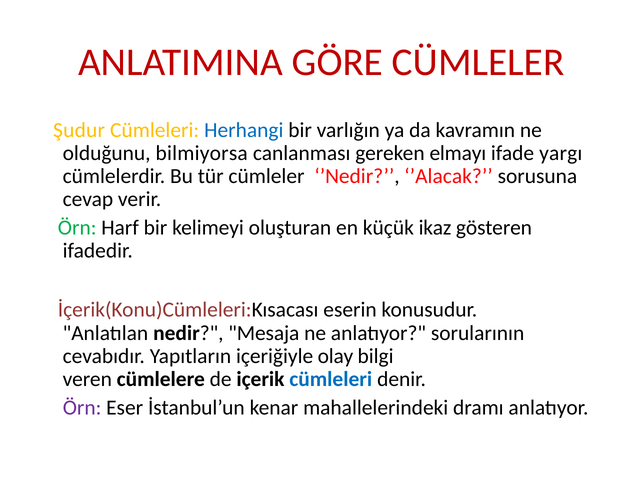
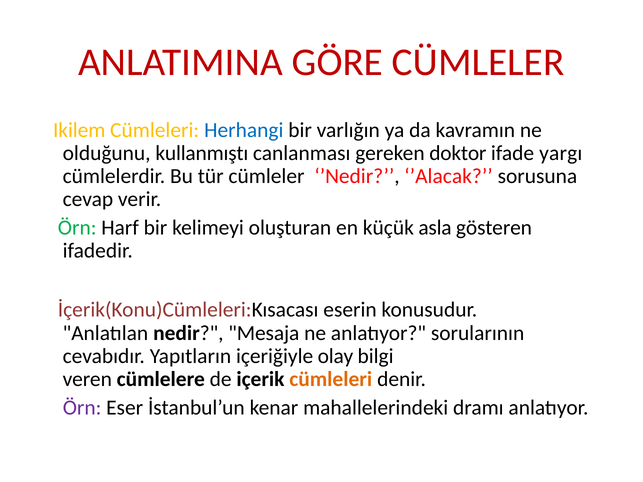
Şudur: Şudur -> Ikilem
bilmiyorsa: bilmiyorsa -> kullanmıştı
elmayı: elmayı -> doktor
ikaz: ikaz -> asla
cümleleri at (331, 379) colour: blue -> orange
